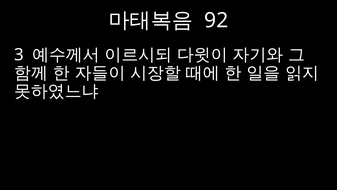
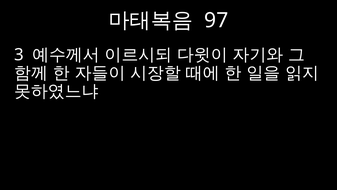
92: 92 -> 97
